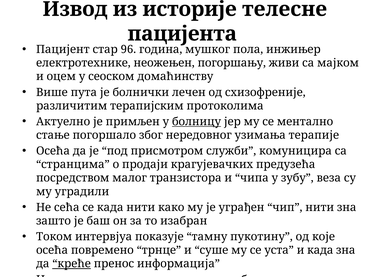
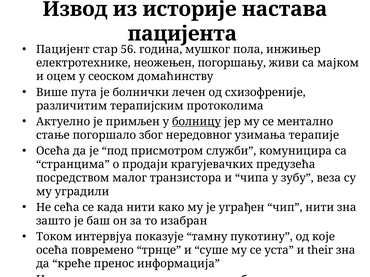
телесне: телесне -> настава
96: 96 -> 56
и када: када -> their
креће underline: present -> none
